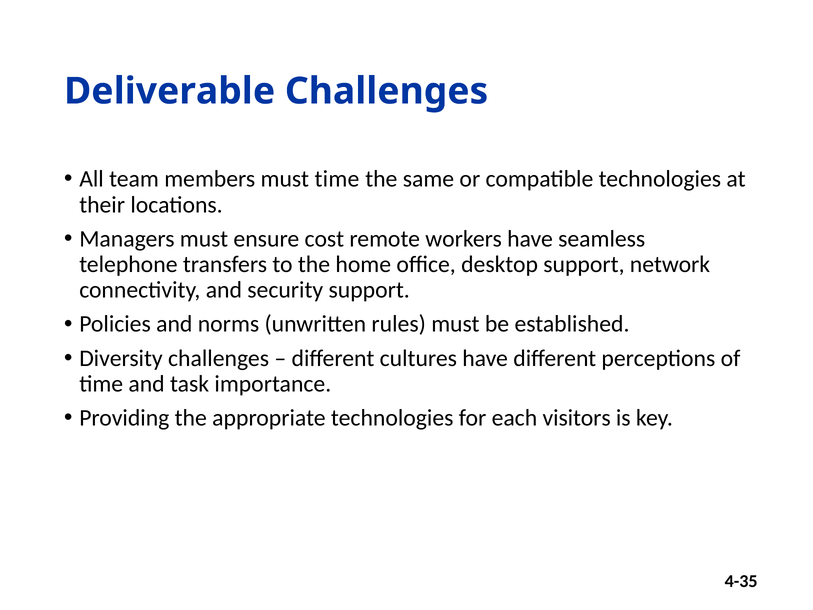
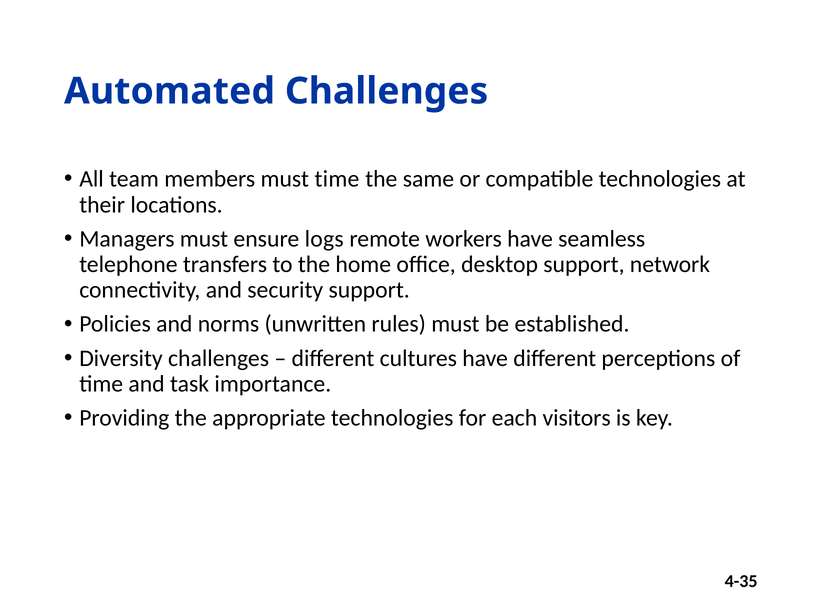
Deliverable: Deliverable -> Automated
cost: cost -> logs
